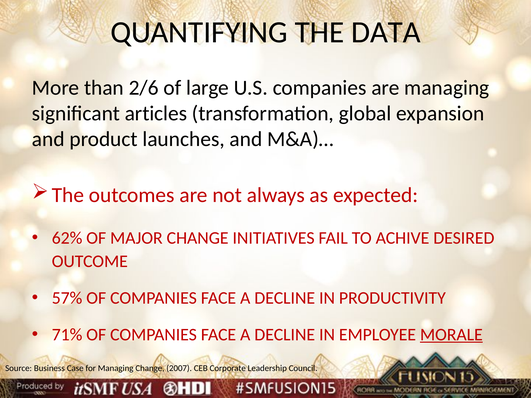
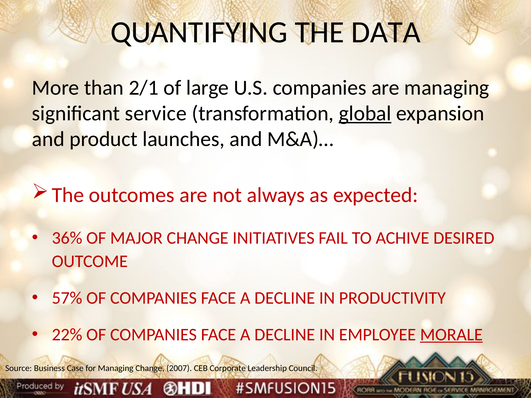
2/6: 2/6 -> 2/1
articles: articles -> service
global underline: none -> present
62%: 62% -> 36%
71%: 71% -> 22%
